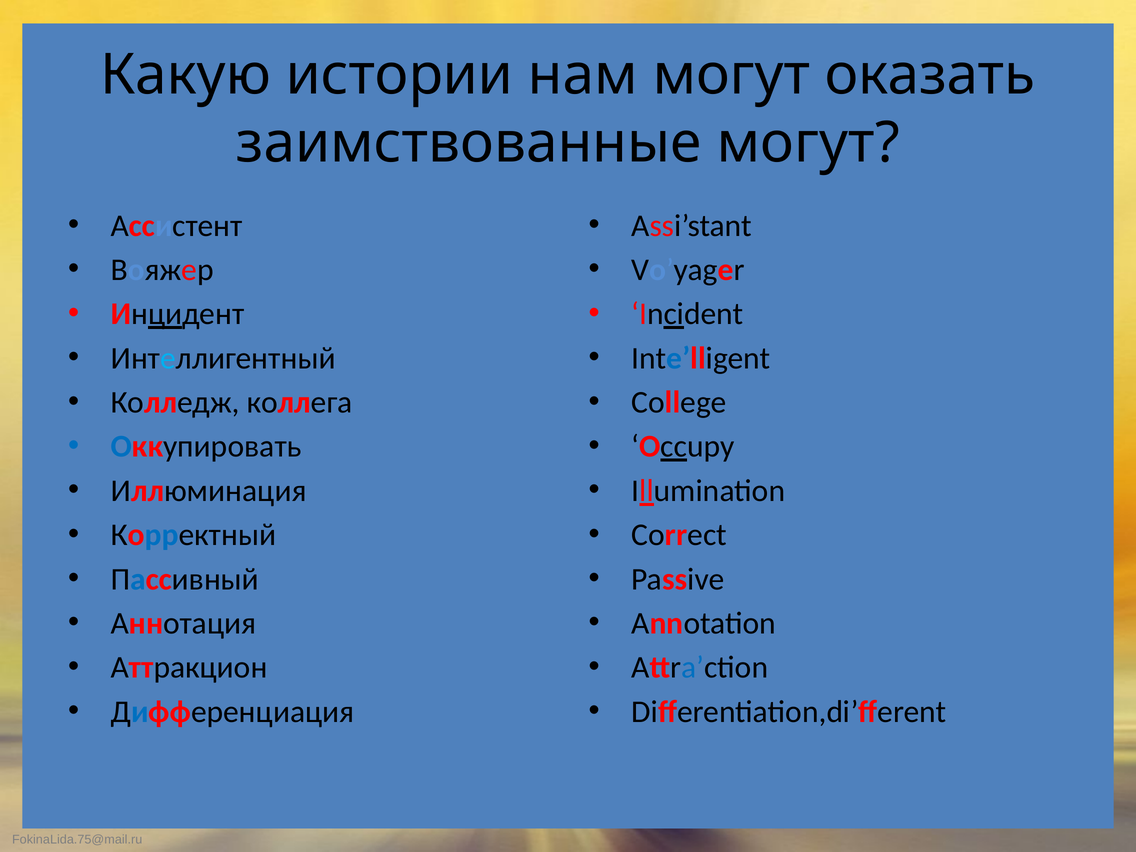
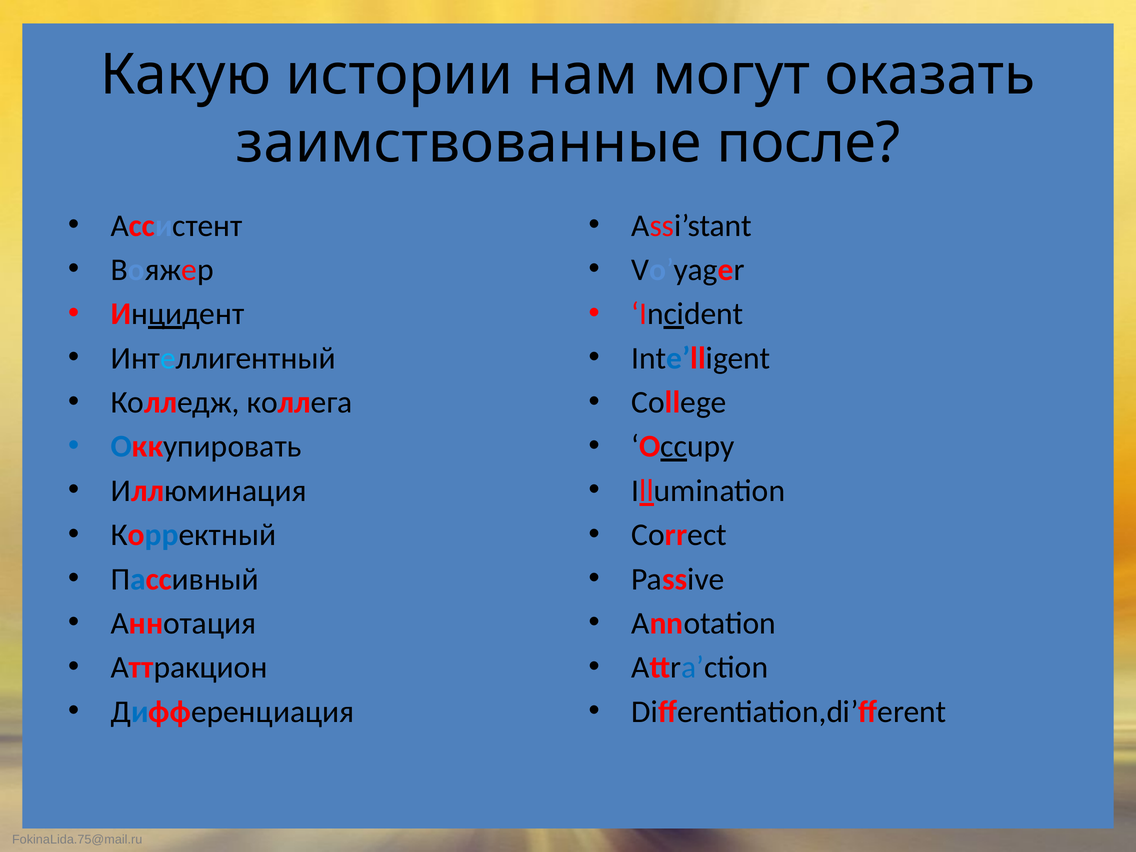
заимствованные могут: могут -> после
